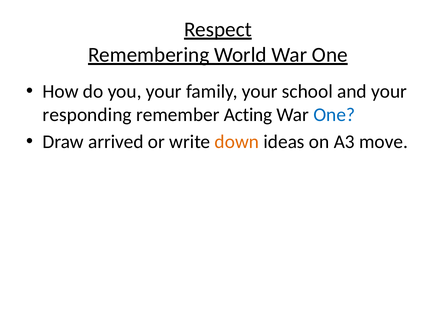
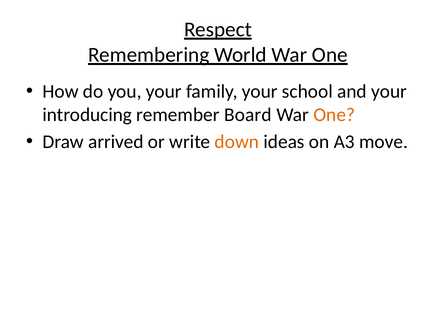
responding: responding -> introducing
Acting: Acting -> Board
One at (334, 115) colour: blue -> orange
